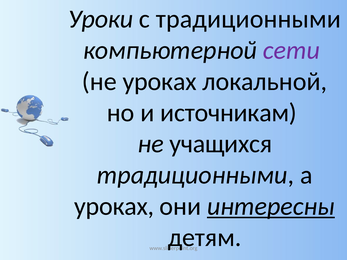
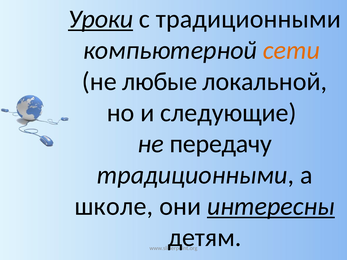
Уроки underline: none -> present
сети colour: purple -> orange
не уроках: уроках -> любые
источникам: источникам -> следующие
учащихся: учащихся -> передачу
уроках at (114, 207): уроках -> школе
